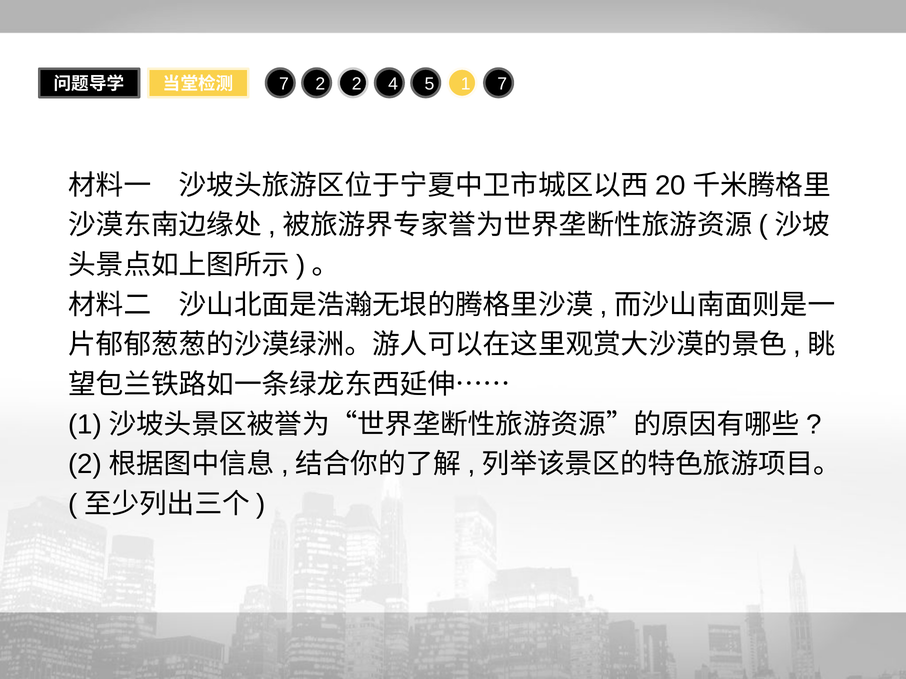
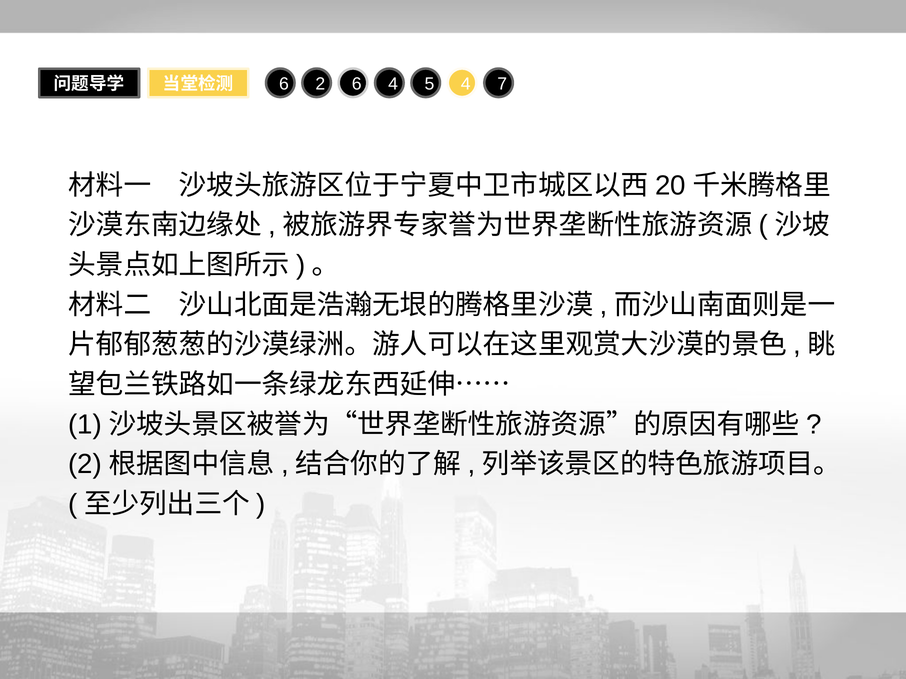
7 at (284, 84): 7 -> 6
2 2: 2 -> 6
5 1: 1 -> 4
